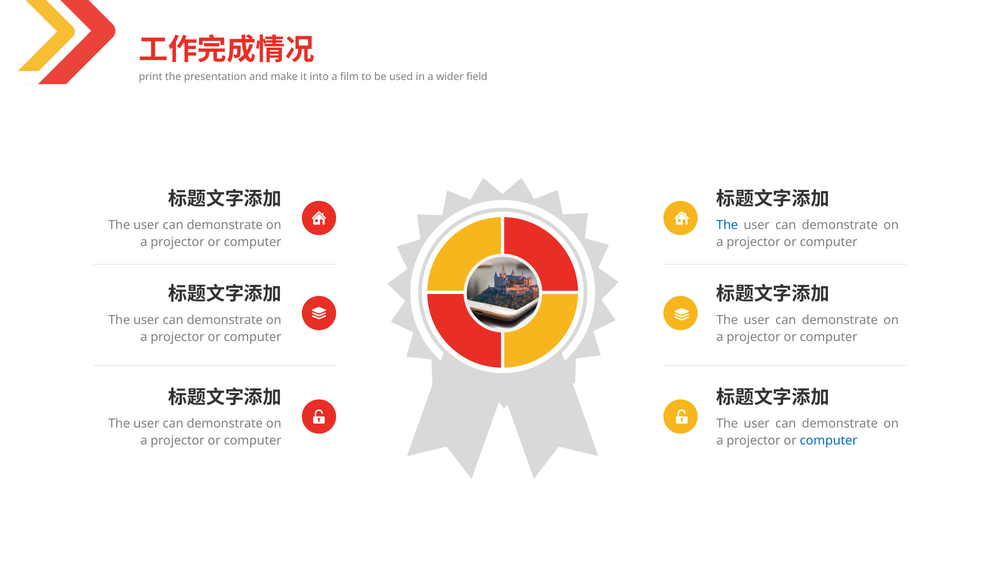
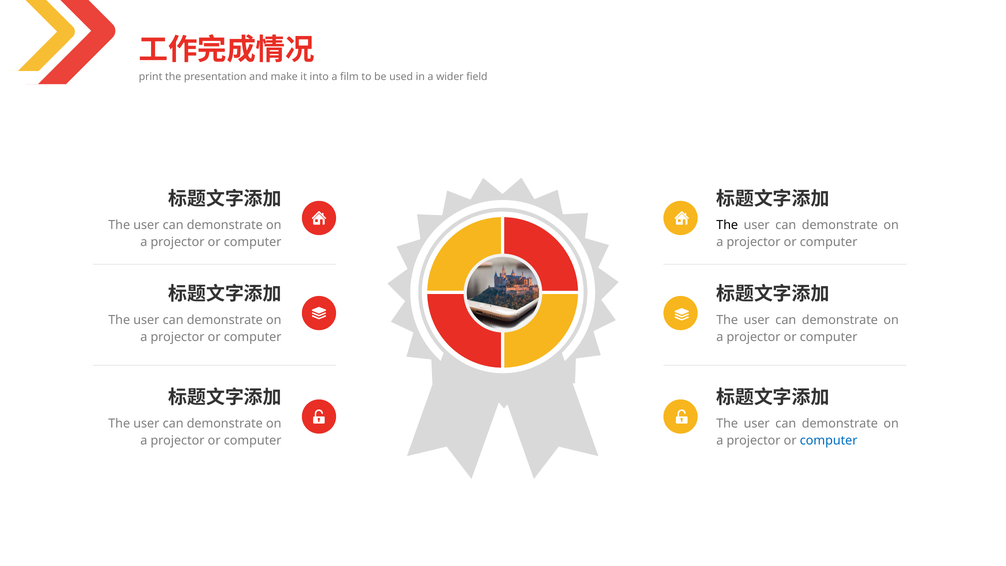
The at (727, 225) colour: blue -> black
